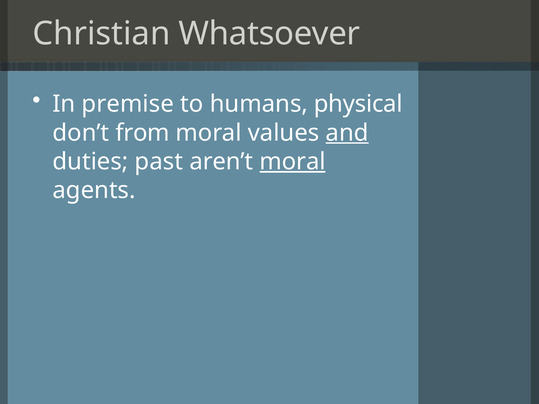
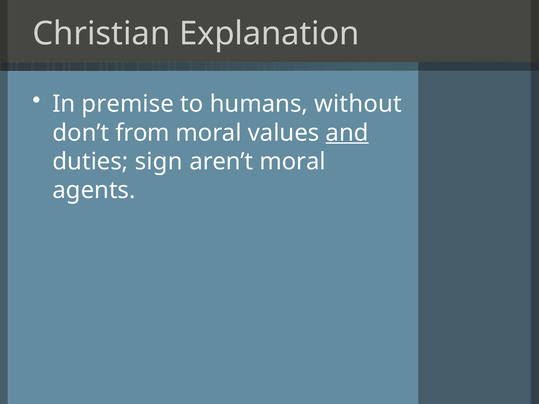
Whatsoever: Whatsoever -> Explanation
physical: physical -> without
past: past -> sign
moral at (293, 162) underline: present -> none
